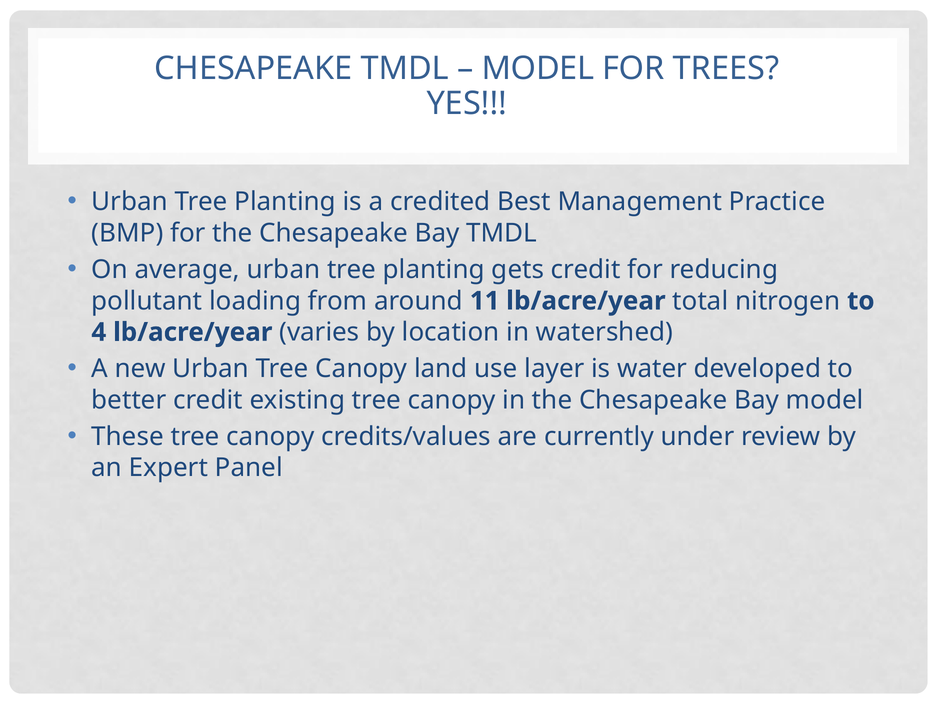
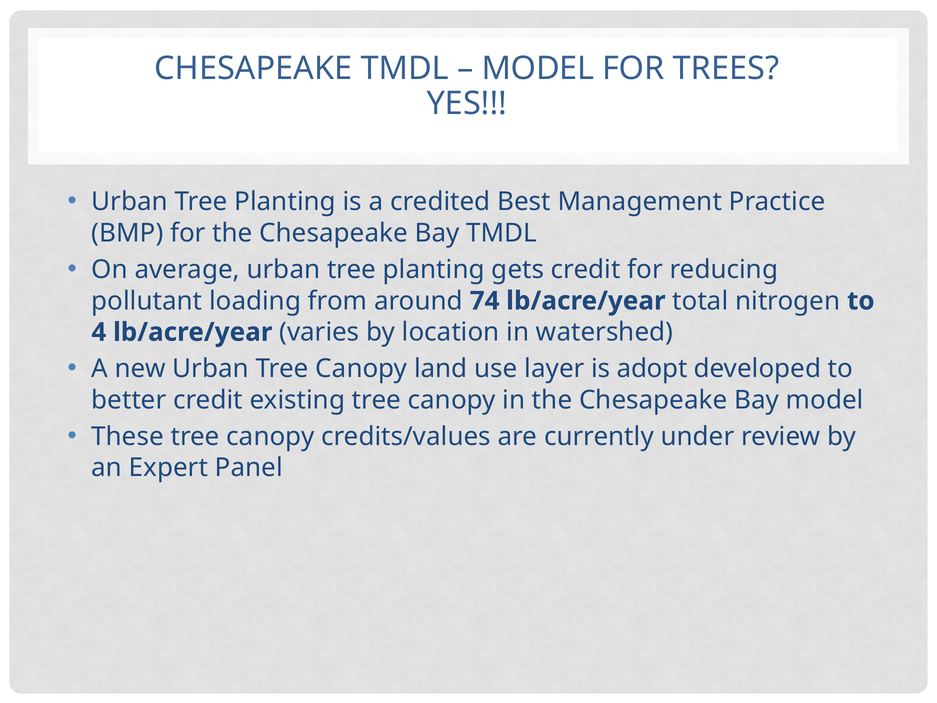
11: 11 -> 74
water: water -> adopt
